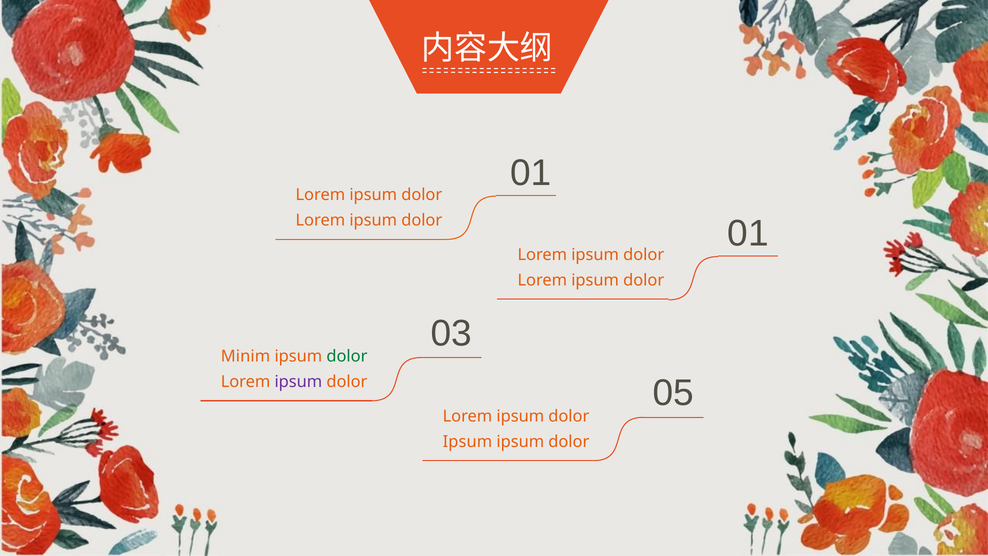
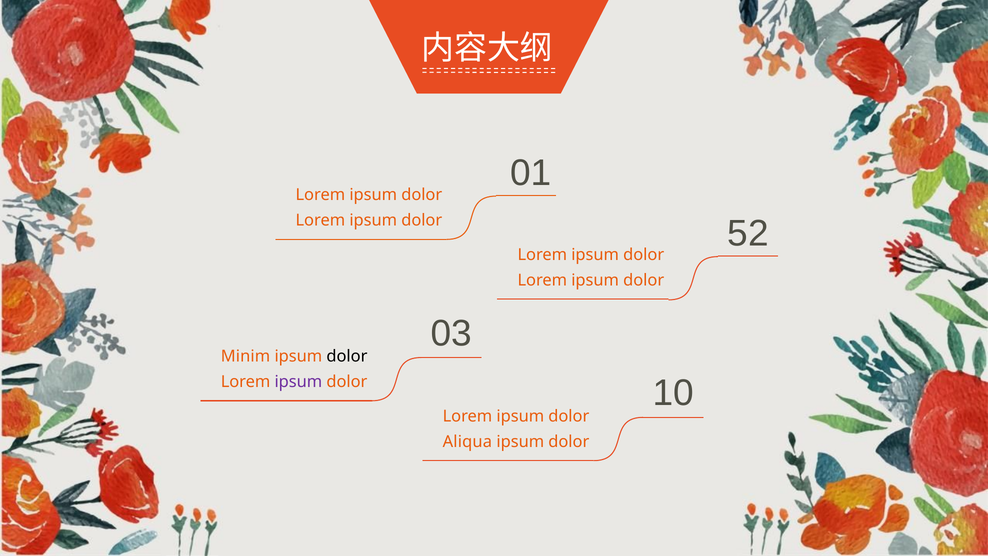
dolor 01: 01 -> 52
dolor at (347, 356) colour: green -> black
05: 05 -> 10
Ipsum at (467, 442): Ipsum -> Aliqua
